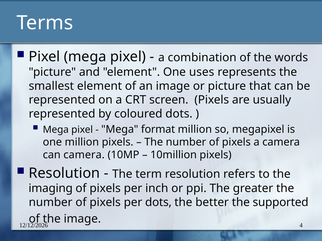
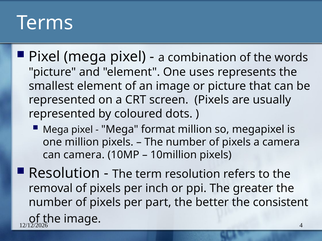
imaging: imaging -> removal
per dots: dots -> part
supported: supported -> consistent
